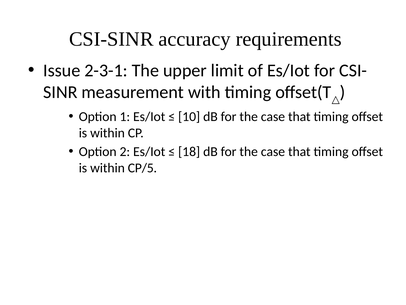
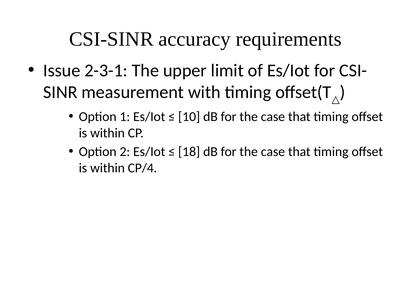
CP/5: CP/5 -> CP/4
